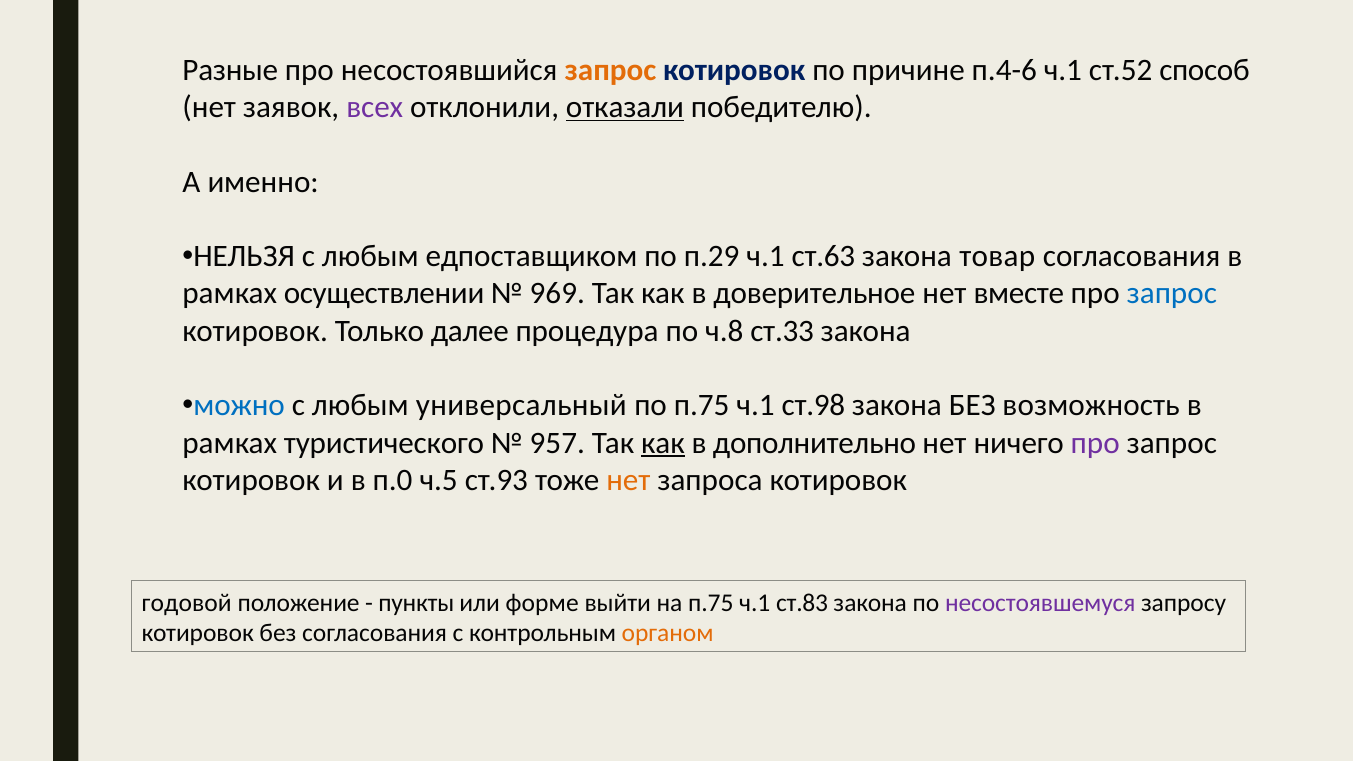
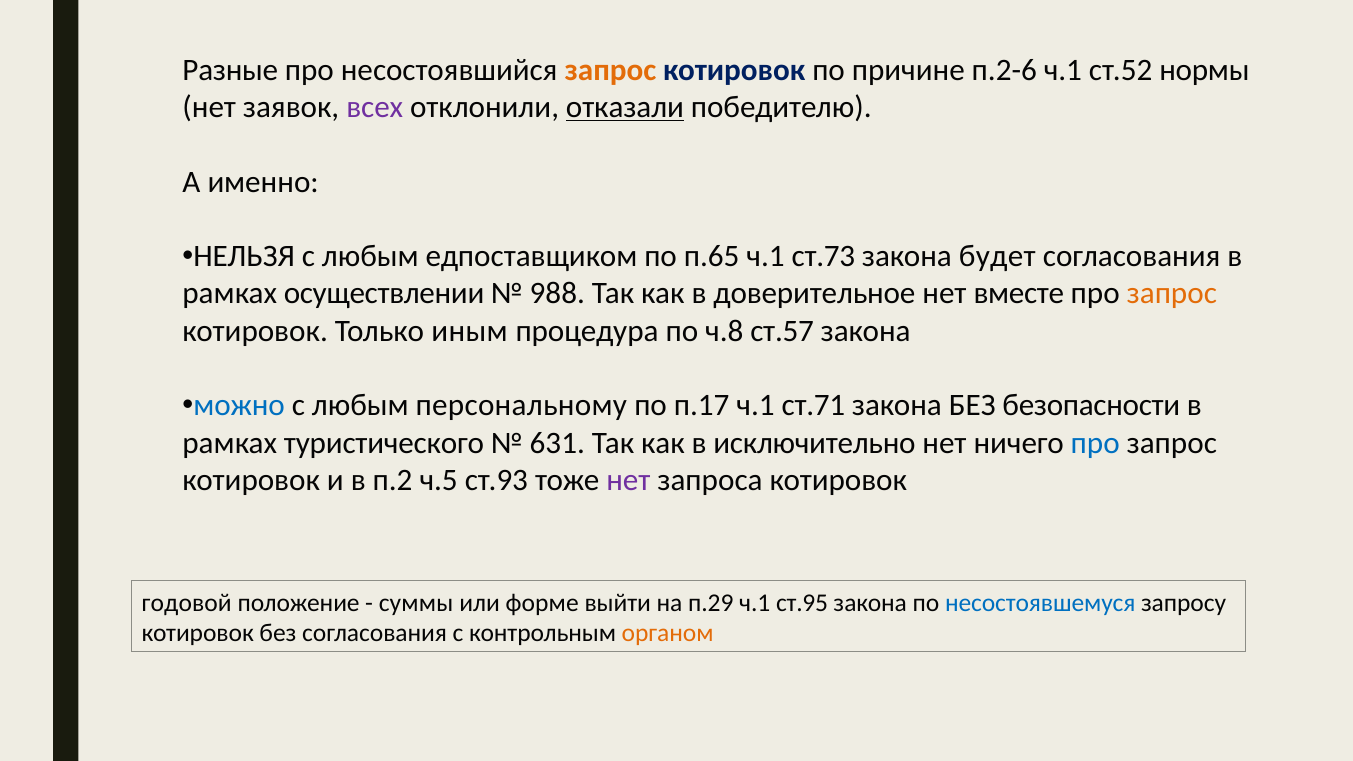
п.4-6: п.4-6 -> п.2-6
способ: способ -> нормы
п.29: п.29 -> п.65
ст.63: ст.63 -> ст.73
товар: товар -> будет
969: 969 -> 988
запрос at (1172, 294) colour: blue -> orange
далее: далее -> иным
ст.33: ст.33 -> ст.57
универсальный: универсальный -> персональному
по п.75: п.75 -> п.17
ст.98: ст.98 -> ст.71
возможность: возможность -> безопасности
957: 957 -> 631
как at (663, 443) underline: present -> none
дополнительно: дополнительно -> исключительно
про at (1095, 443) colour: purple -> blue
п.0: п.0 -> п.2
нет at (628, 480) colour: orange -> purple
пункты: пункты -> суммы
на п.75: п.75 -> п.29
ст.83: ст.83 -> ст.95
несостоявшемуся colour: purple -> blue
